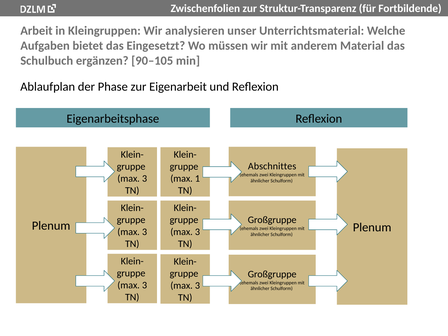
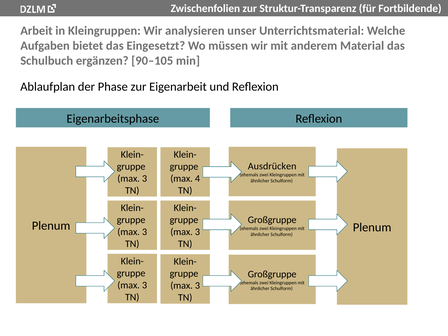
Abschnittes: Abschnittes -> Ausdrücken
1: 1 -> 4
